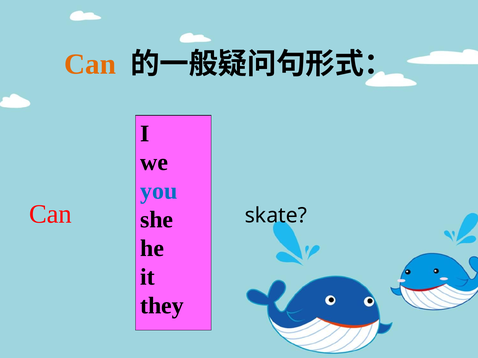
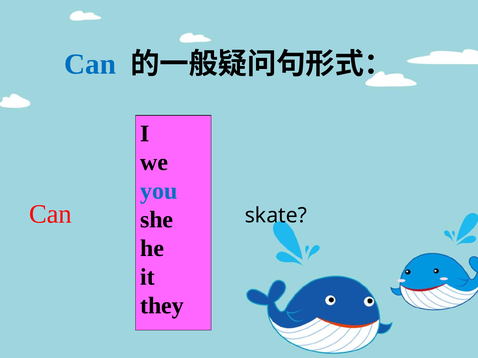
Can at (90, 64) colour: orange -> blue
